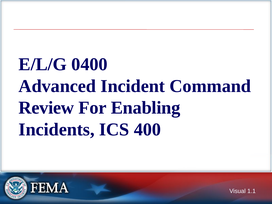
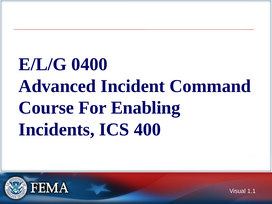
Review: Review -> Course
